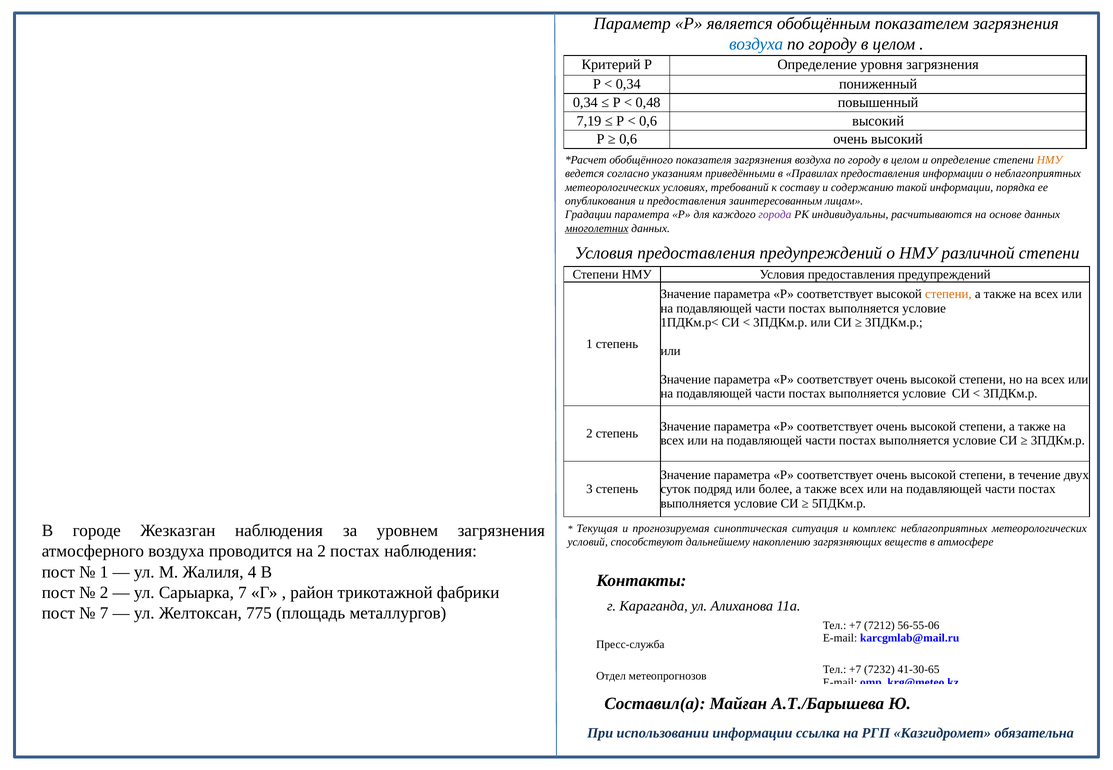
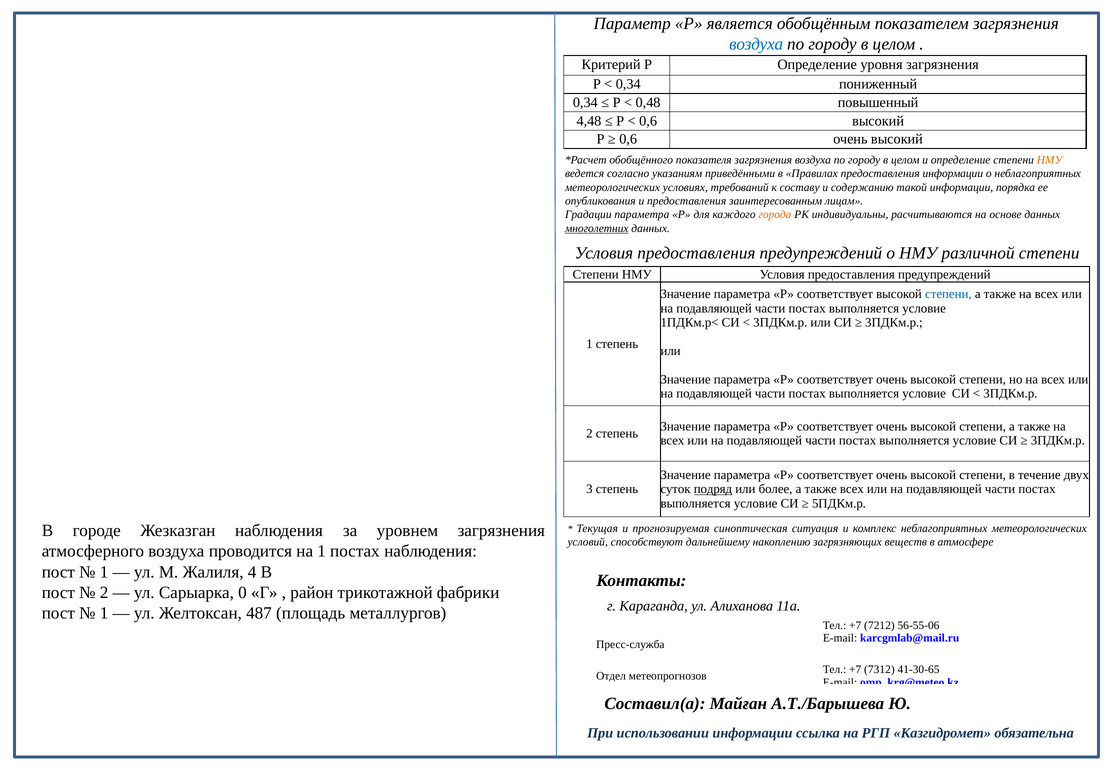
7,19: 7,19 -> 4,48
города colour: purple -> orange
степени at (948, 294) colour: orange -> blue
подряд underline: none -> present
на 2: 2 -> 1
Сарыарка 7: 7 -> 0
7 at (104, 613): 7 -> 1
775: 775 -> 487
7232: 7232 -> 7312
